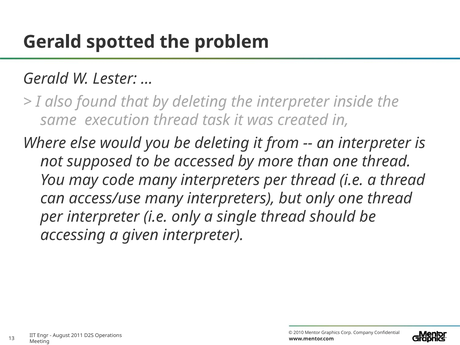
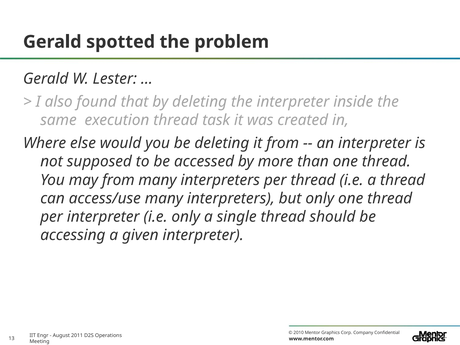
may code: code -> from
